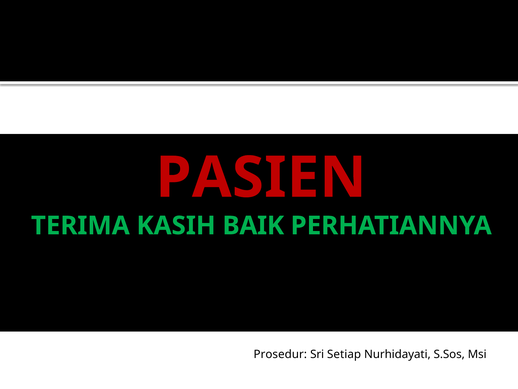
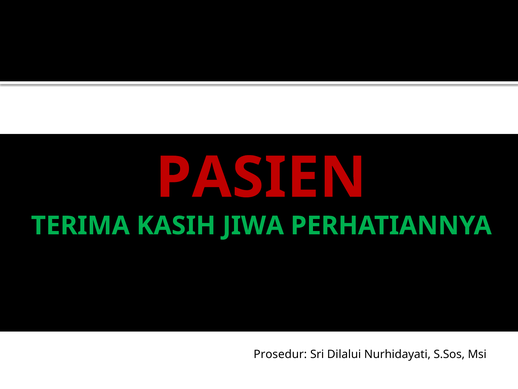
BAIK: BAIK -> JIWA
Setiap: Setiap -> Dilalui
